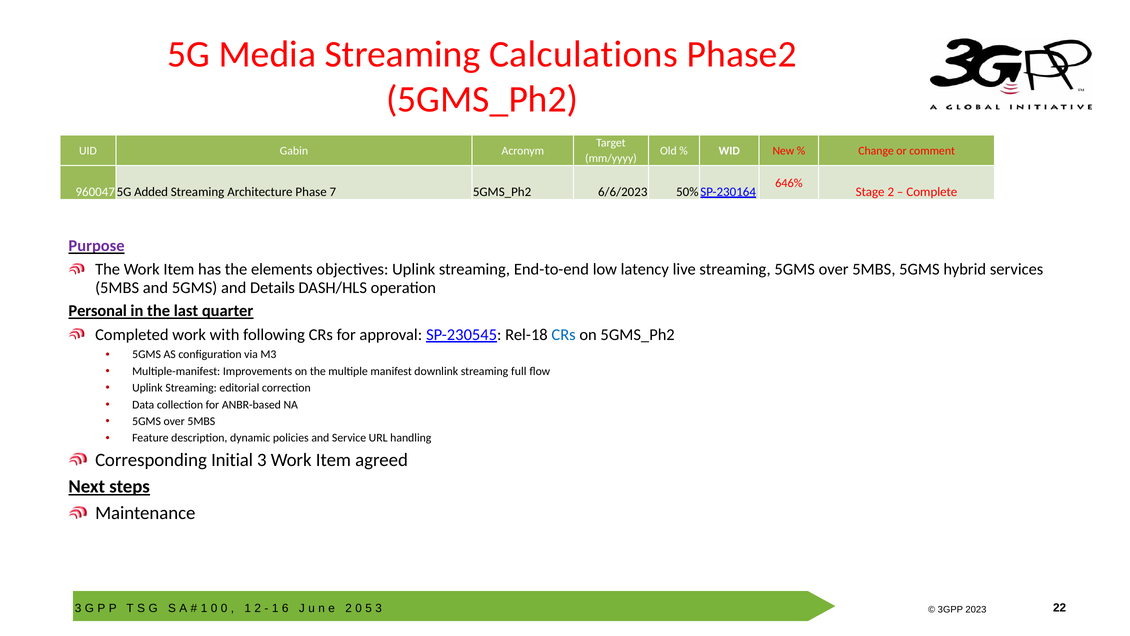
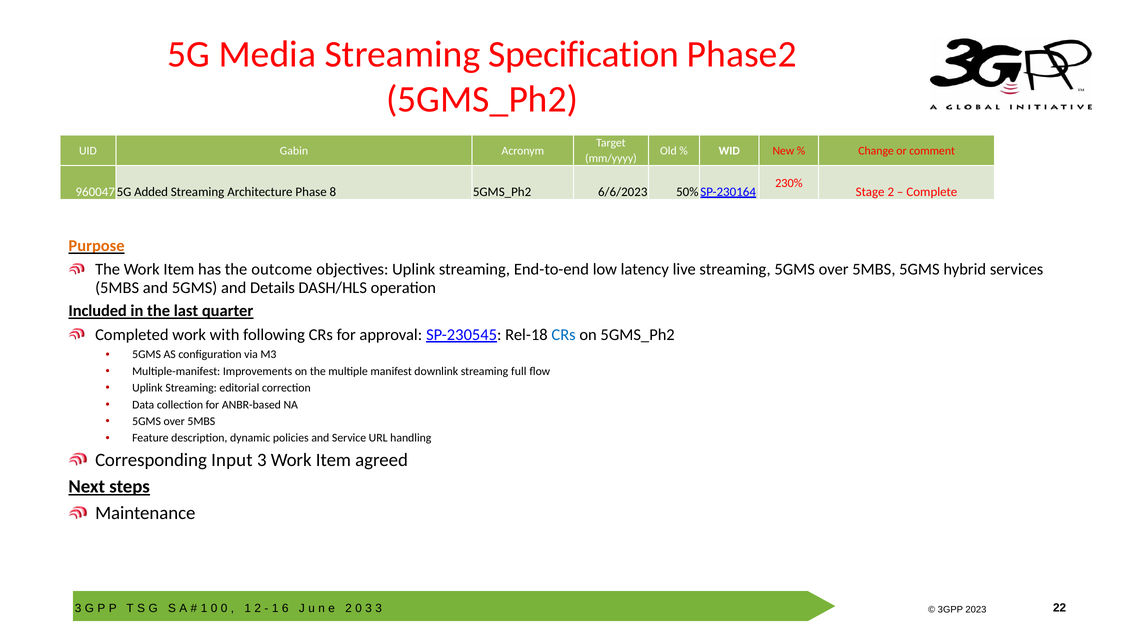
Calculations: Calculations -> Specification
646%: 646% -> 230%
7: 7 -> 8
Purpose colour: purple -> orange
elements: elements -> outcome
Personal: Personal -> Included
Initial: Initial -> Input
5 at (369, 608): 5 -> 3
